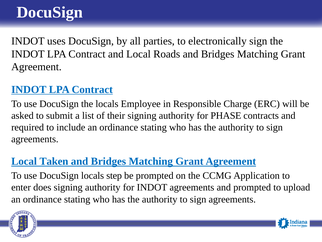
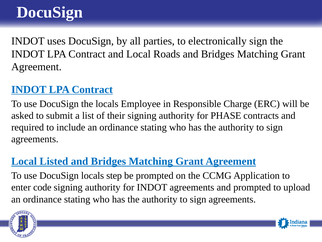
Taken: Taken -> Listed
does: does -> code
